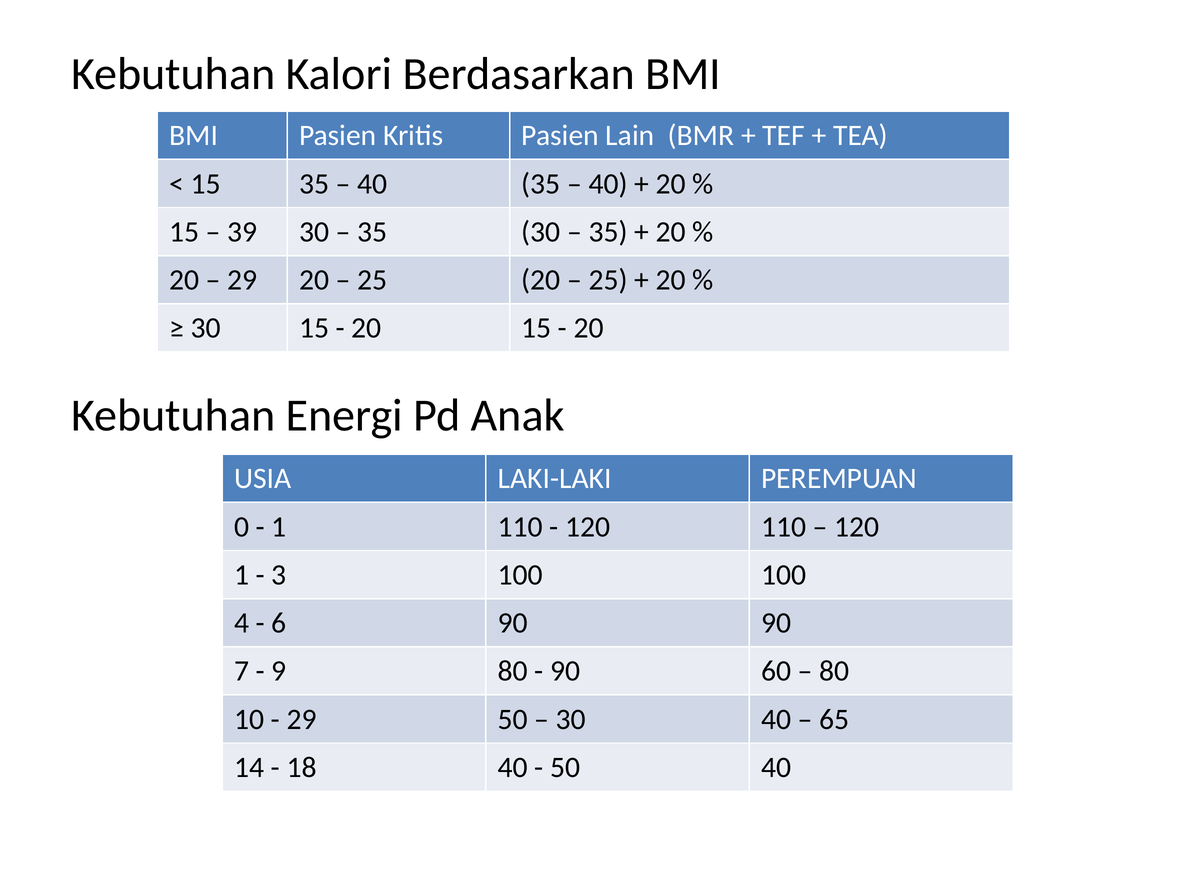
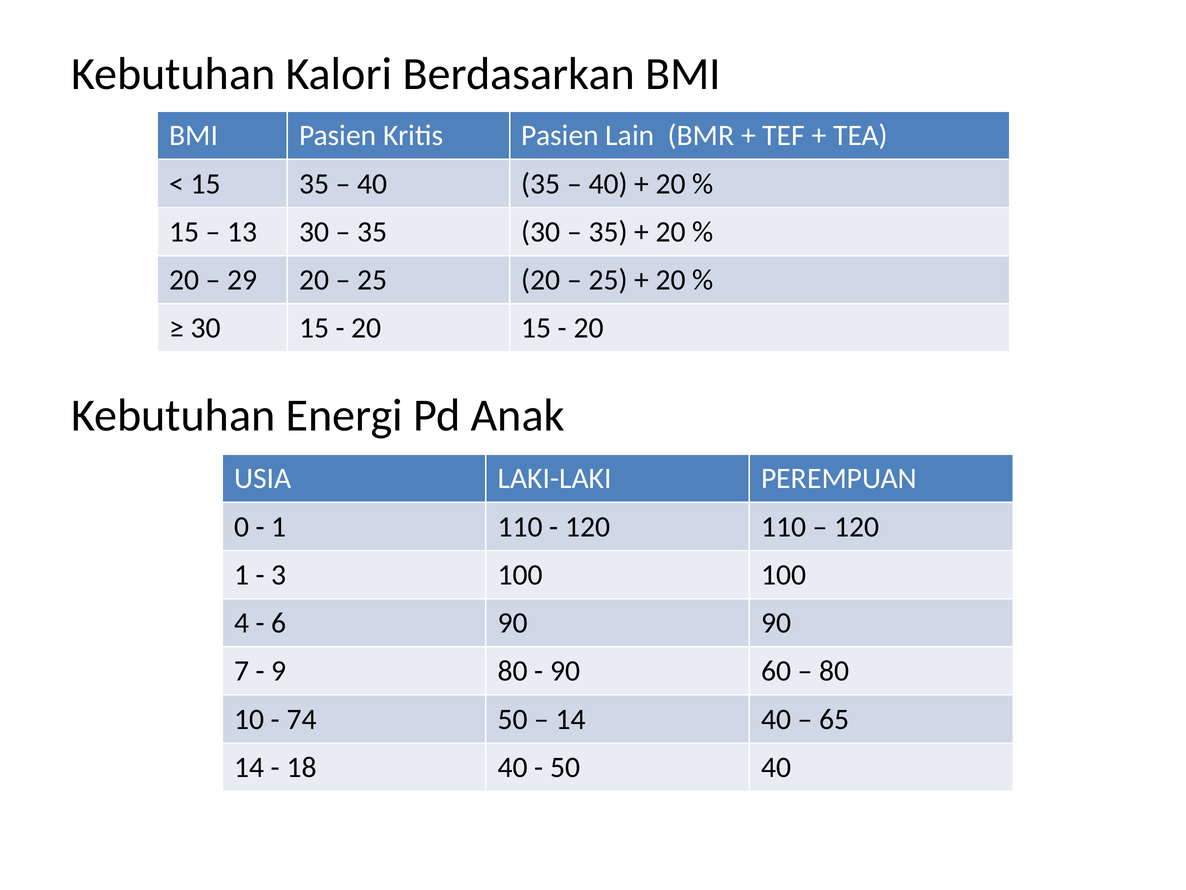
39: 39 -> 13
29 at (302, 719): 29 -> 74
30 at (571, 719): 30 -> 14
